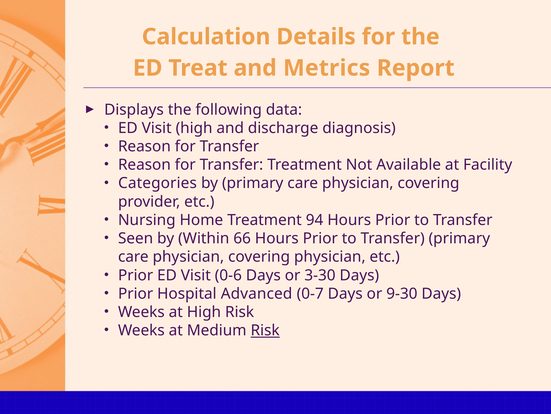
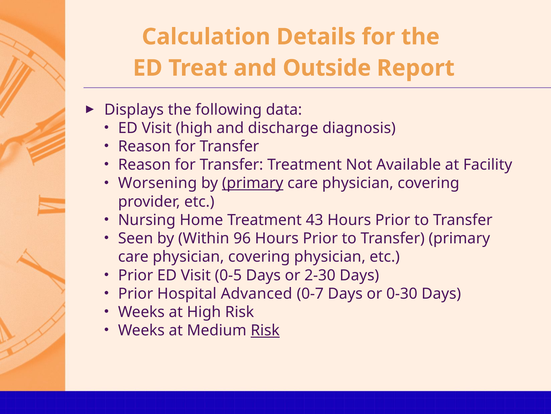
Metrics: Metrics -> Outside
Categories: Categories -> Worsening
primary at (253, 183) underline: none -> present
94: 94 -> 43
66: 66 -> 96
0-6: 0-6 -> 0-5
3-30: 3-30 -> 2-30
9-30: 9-30 -> 0-30
